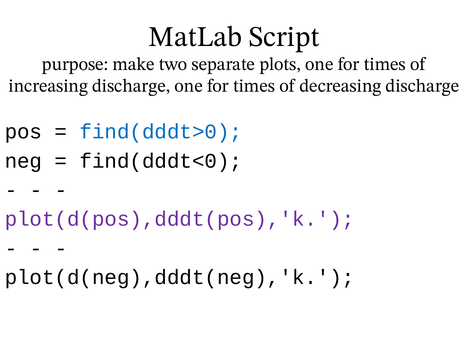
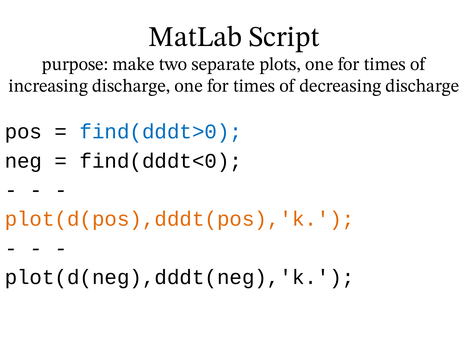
plot(d(pos),dddt(pos),'k colour: purple -> orange
